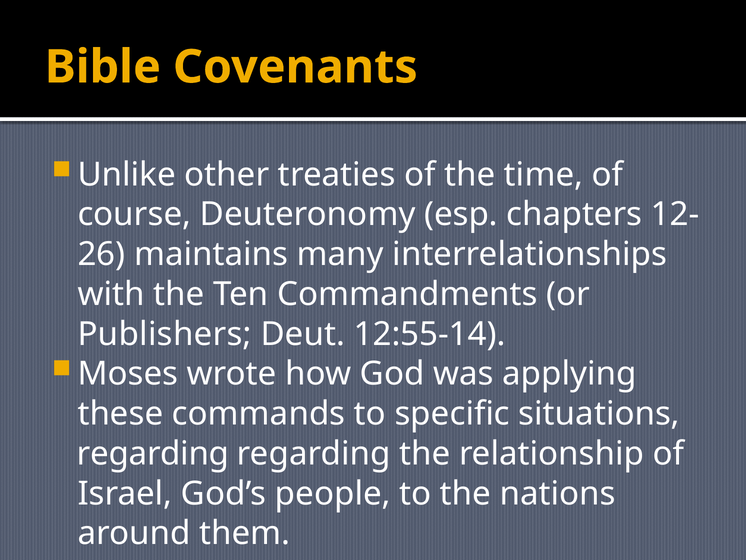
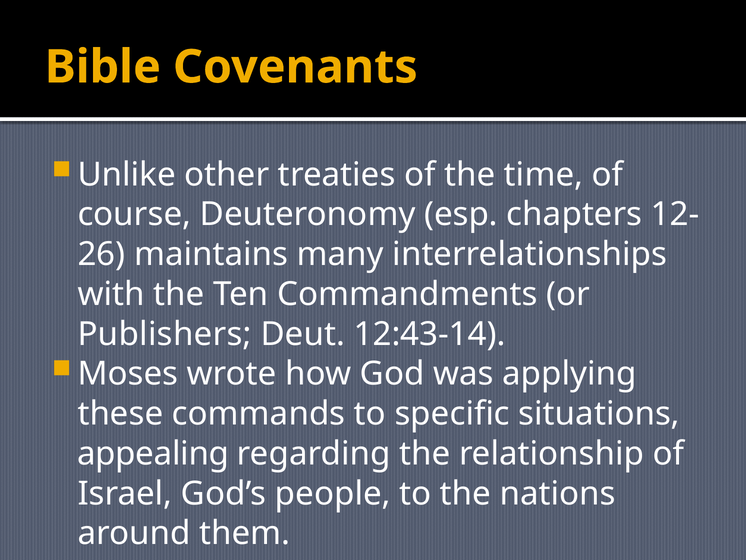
12:55-14: 12:55-14 -> 12:43-14
regarding at (153, 453): regarding -> appealing
